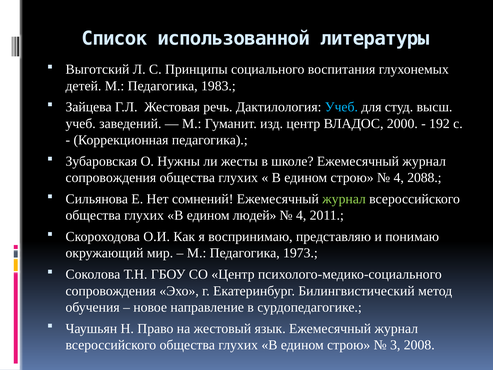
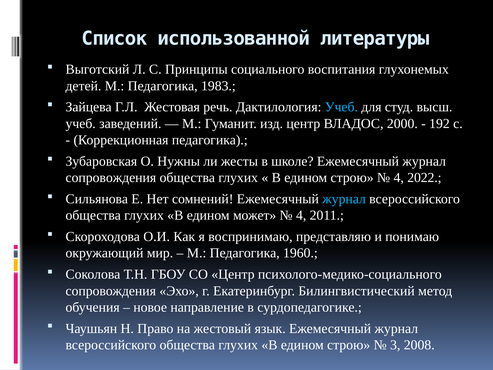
2088: 2088 -> 2022
журнал at (344, 199) colour: light green -> light blue
людей: людей -> может
1973: 1973 -> 1960
